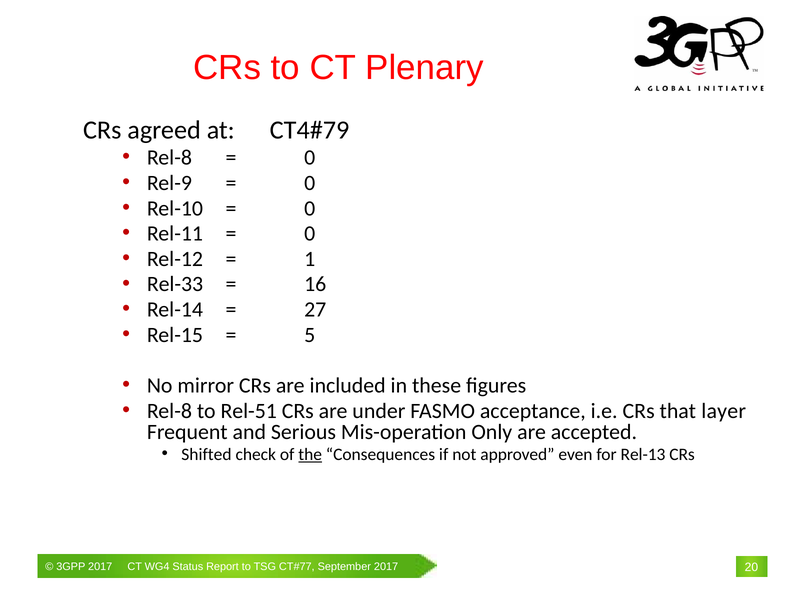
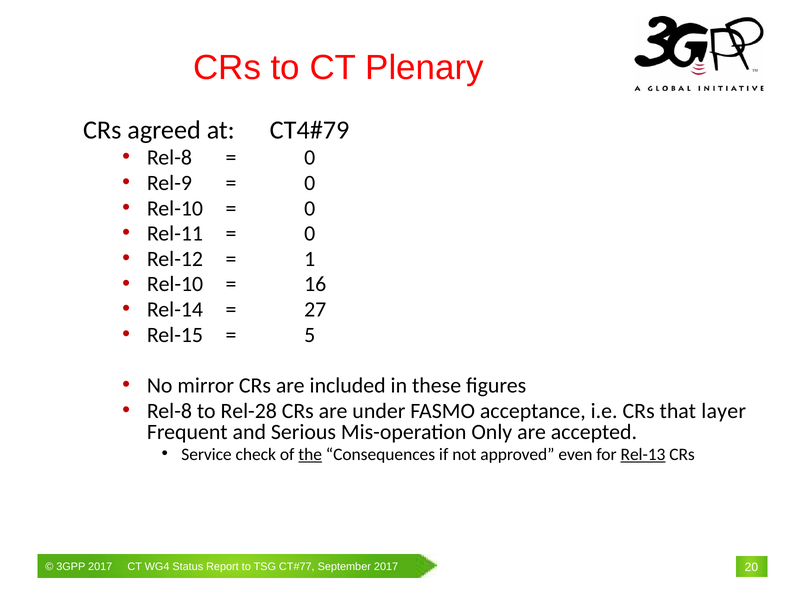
Rel-33 at (175, 285): Rel-33 -> Rel-10
Rel-51: Rel-51 -> Rel-28
Shifted: Shifted -> Service
Rel-13 underline: none -> present
